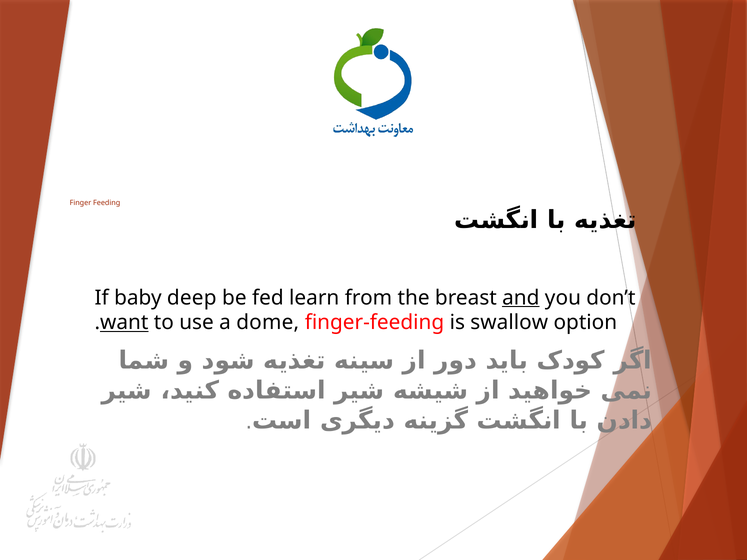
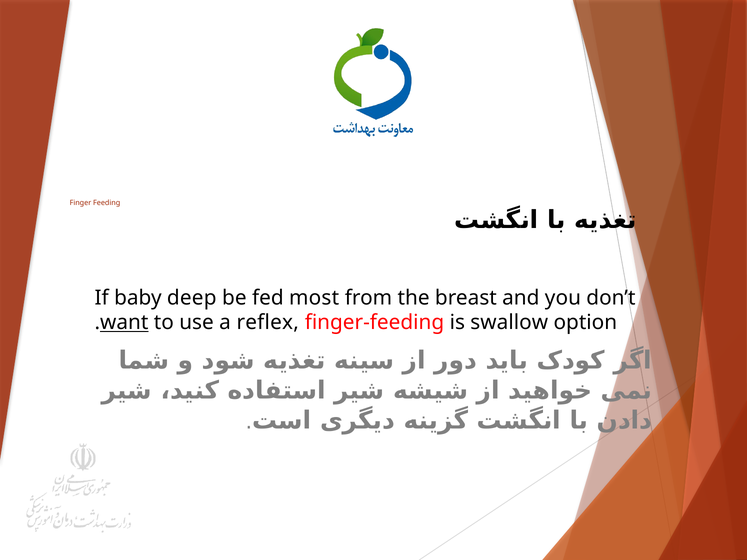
learn: learn -> most
and underline: present -> none
dome: dome -> reflex
